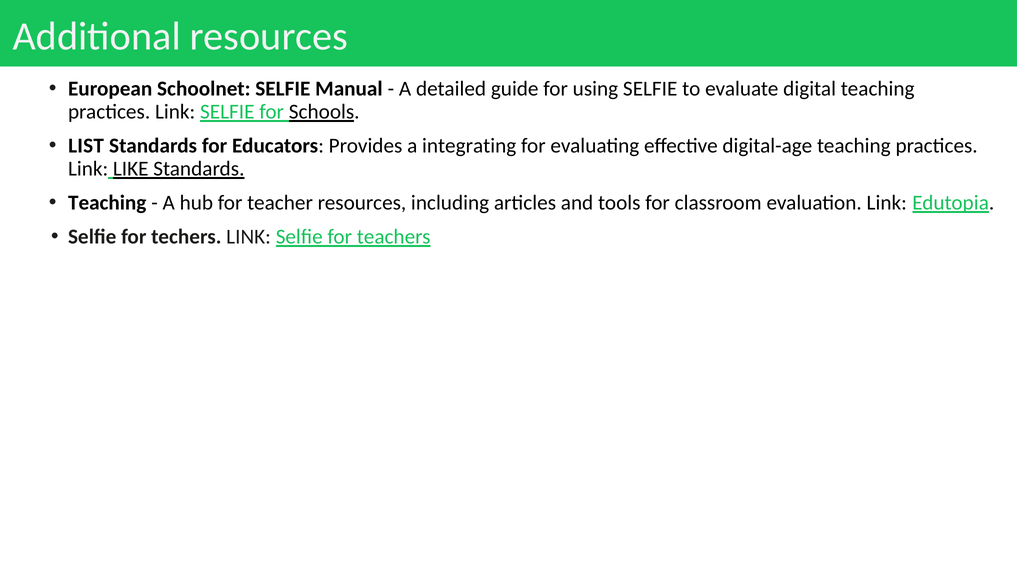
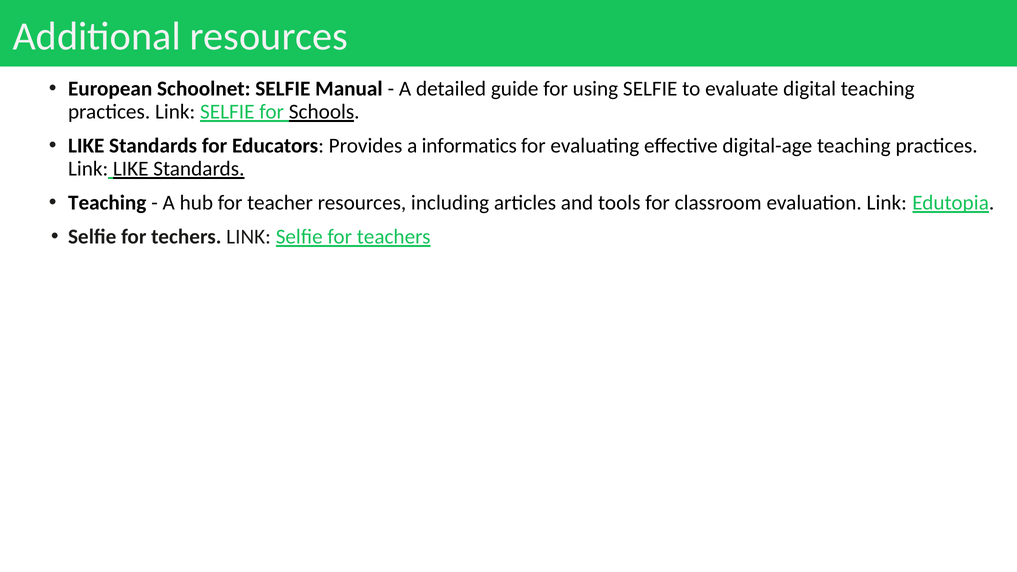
LIST at (86, 146): LIST -> LIKE
integrating: integrating -> informatics
